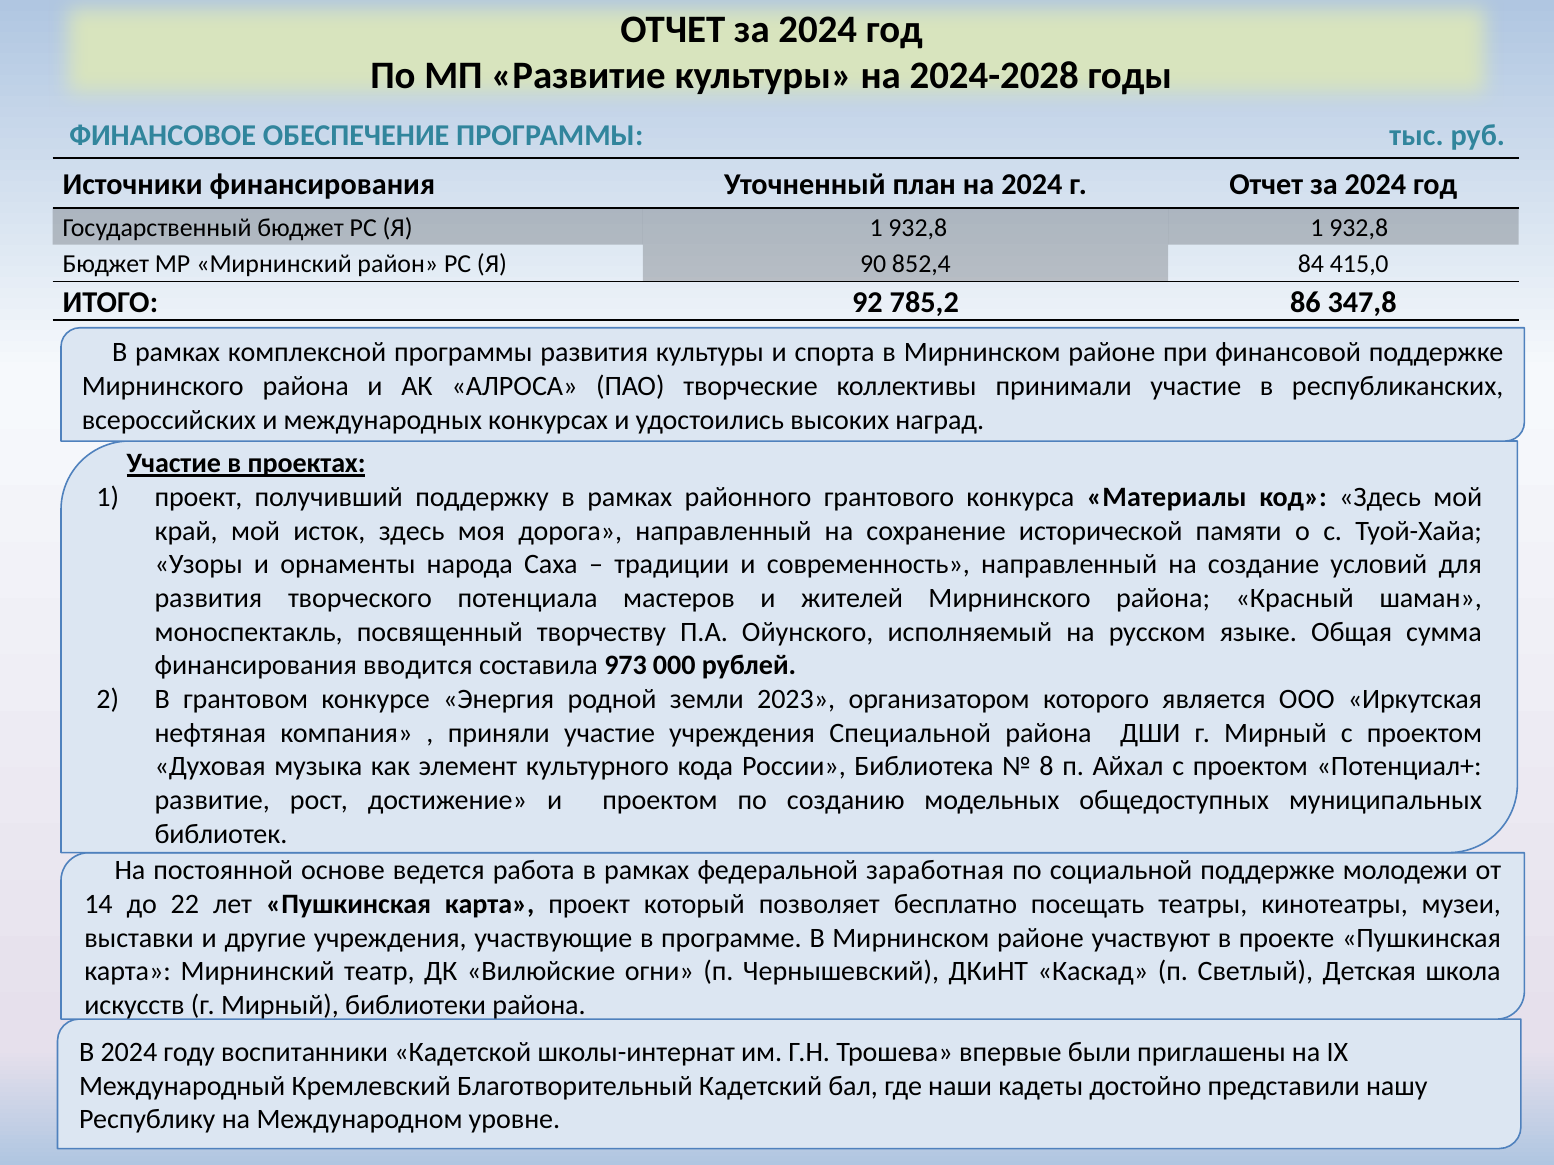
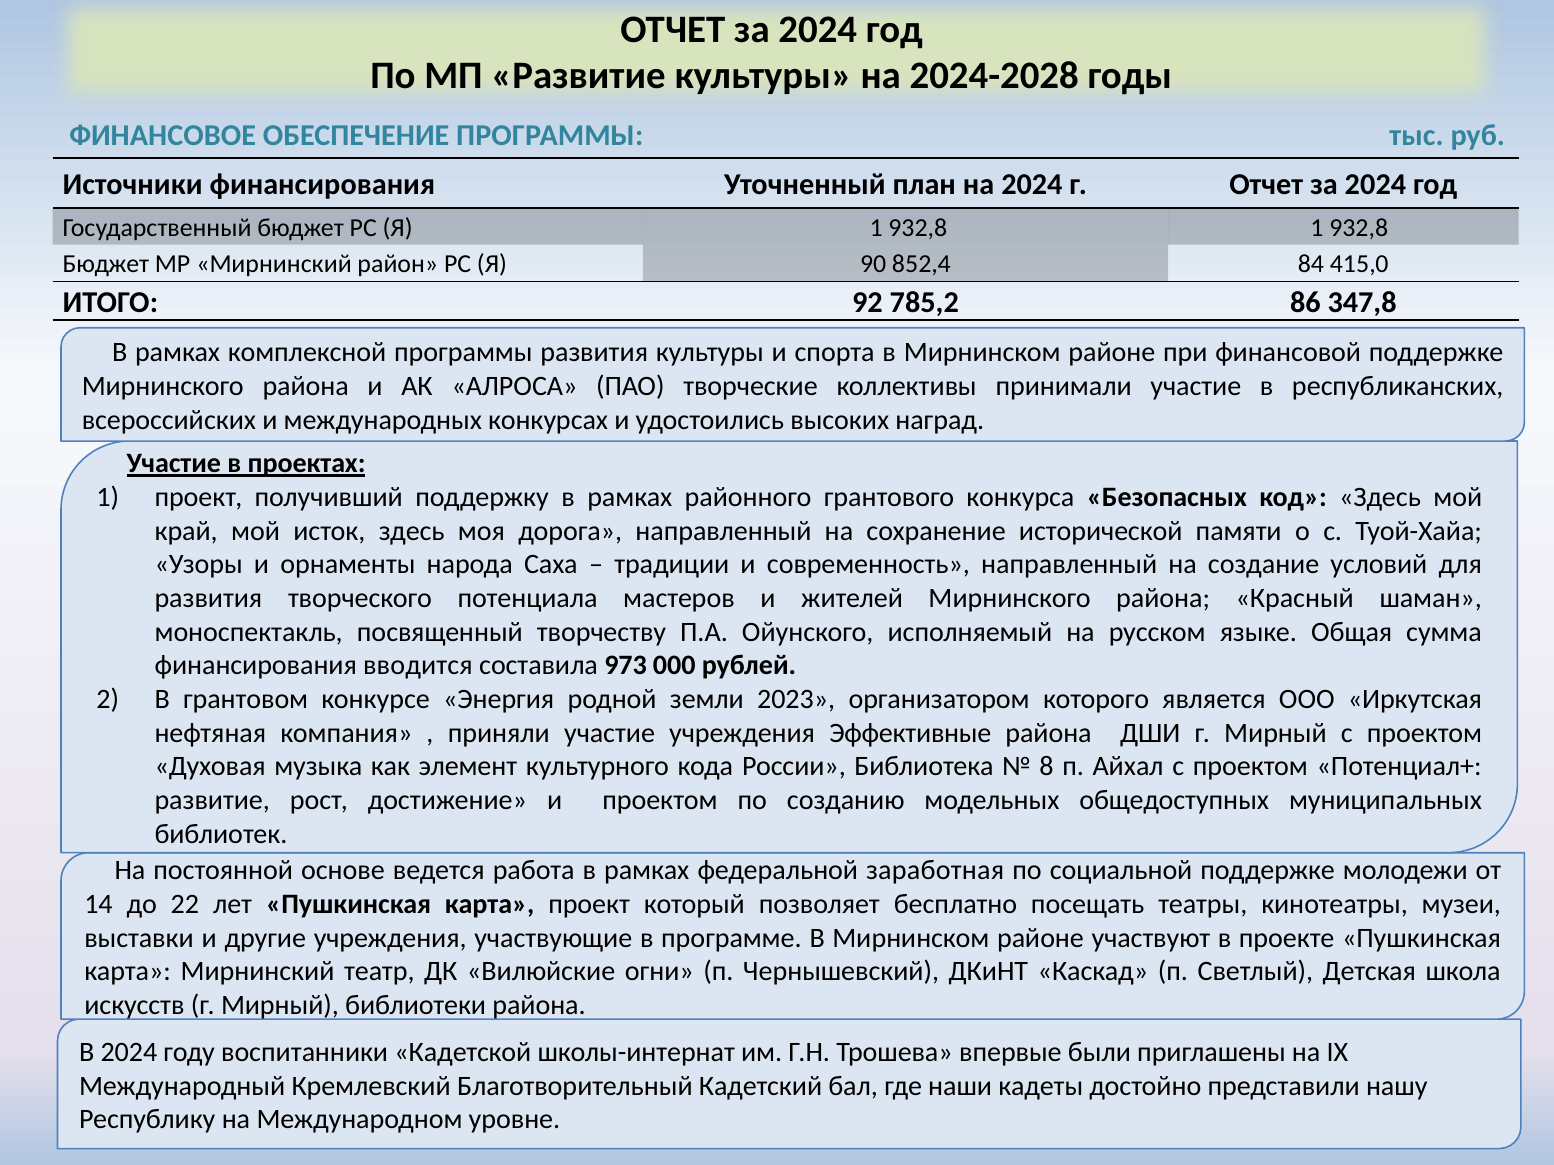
Материалы: Материалы -> Безопасных
Специальной: Специальной -> Эффективные
